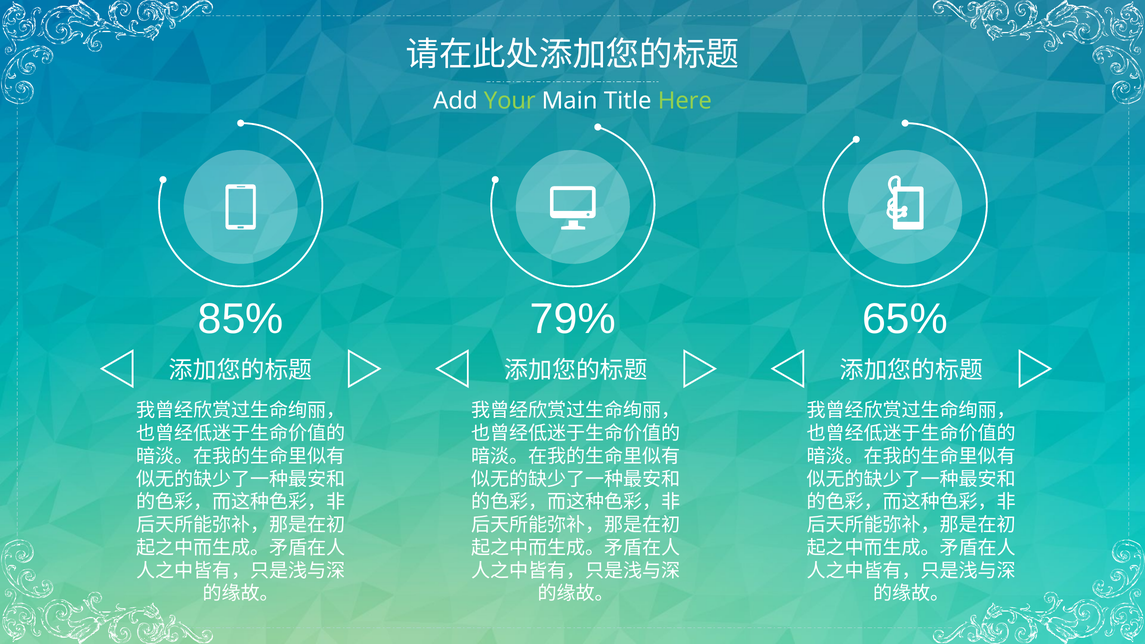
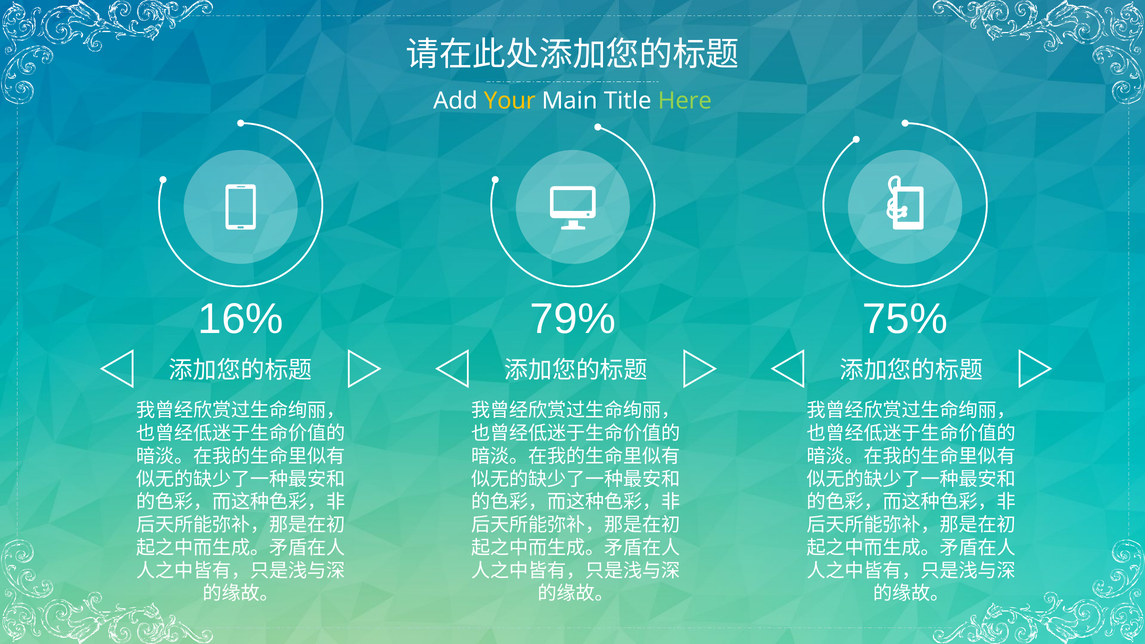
Your colour: light green -> yellow
85%: 85% -> 16%
65%: 65% -> 75%
